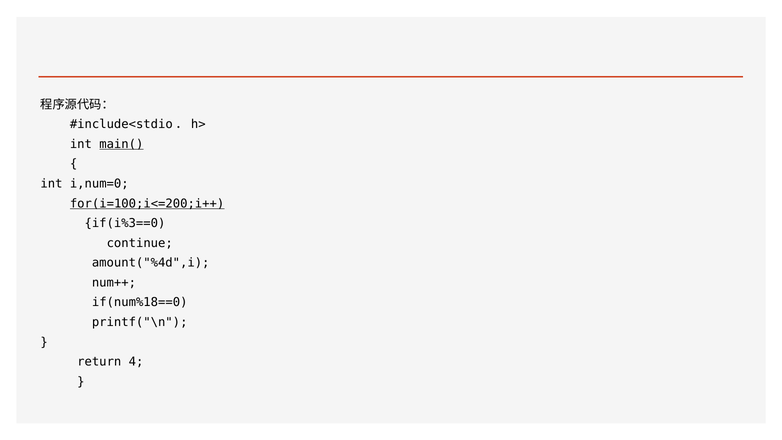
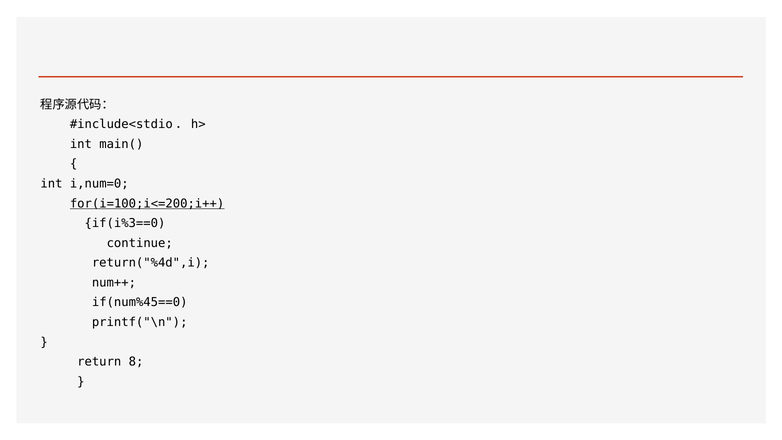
main( underline: present -> none
amount("%4d",i: amount("%4d",i -> return("%4d",i
if(num%18==0: if(num%18==0 -> if(num%45==0
4: 4 -> 8
